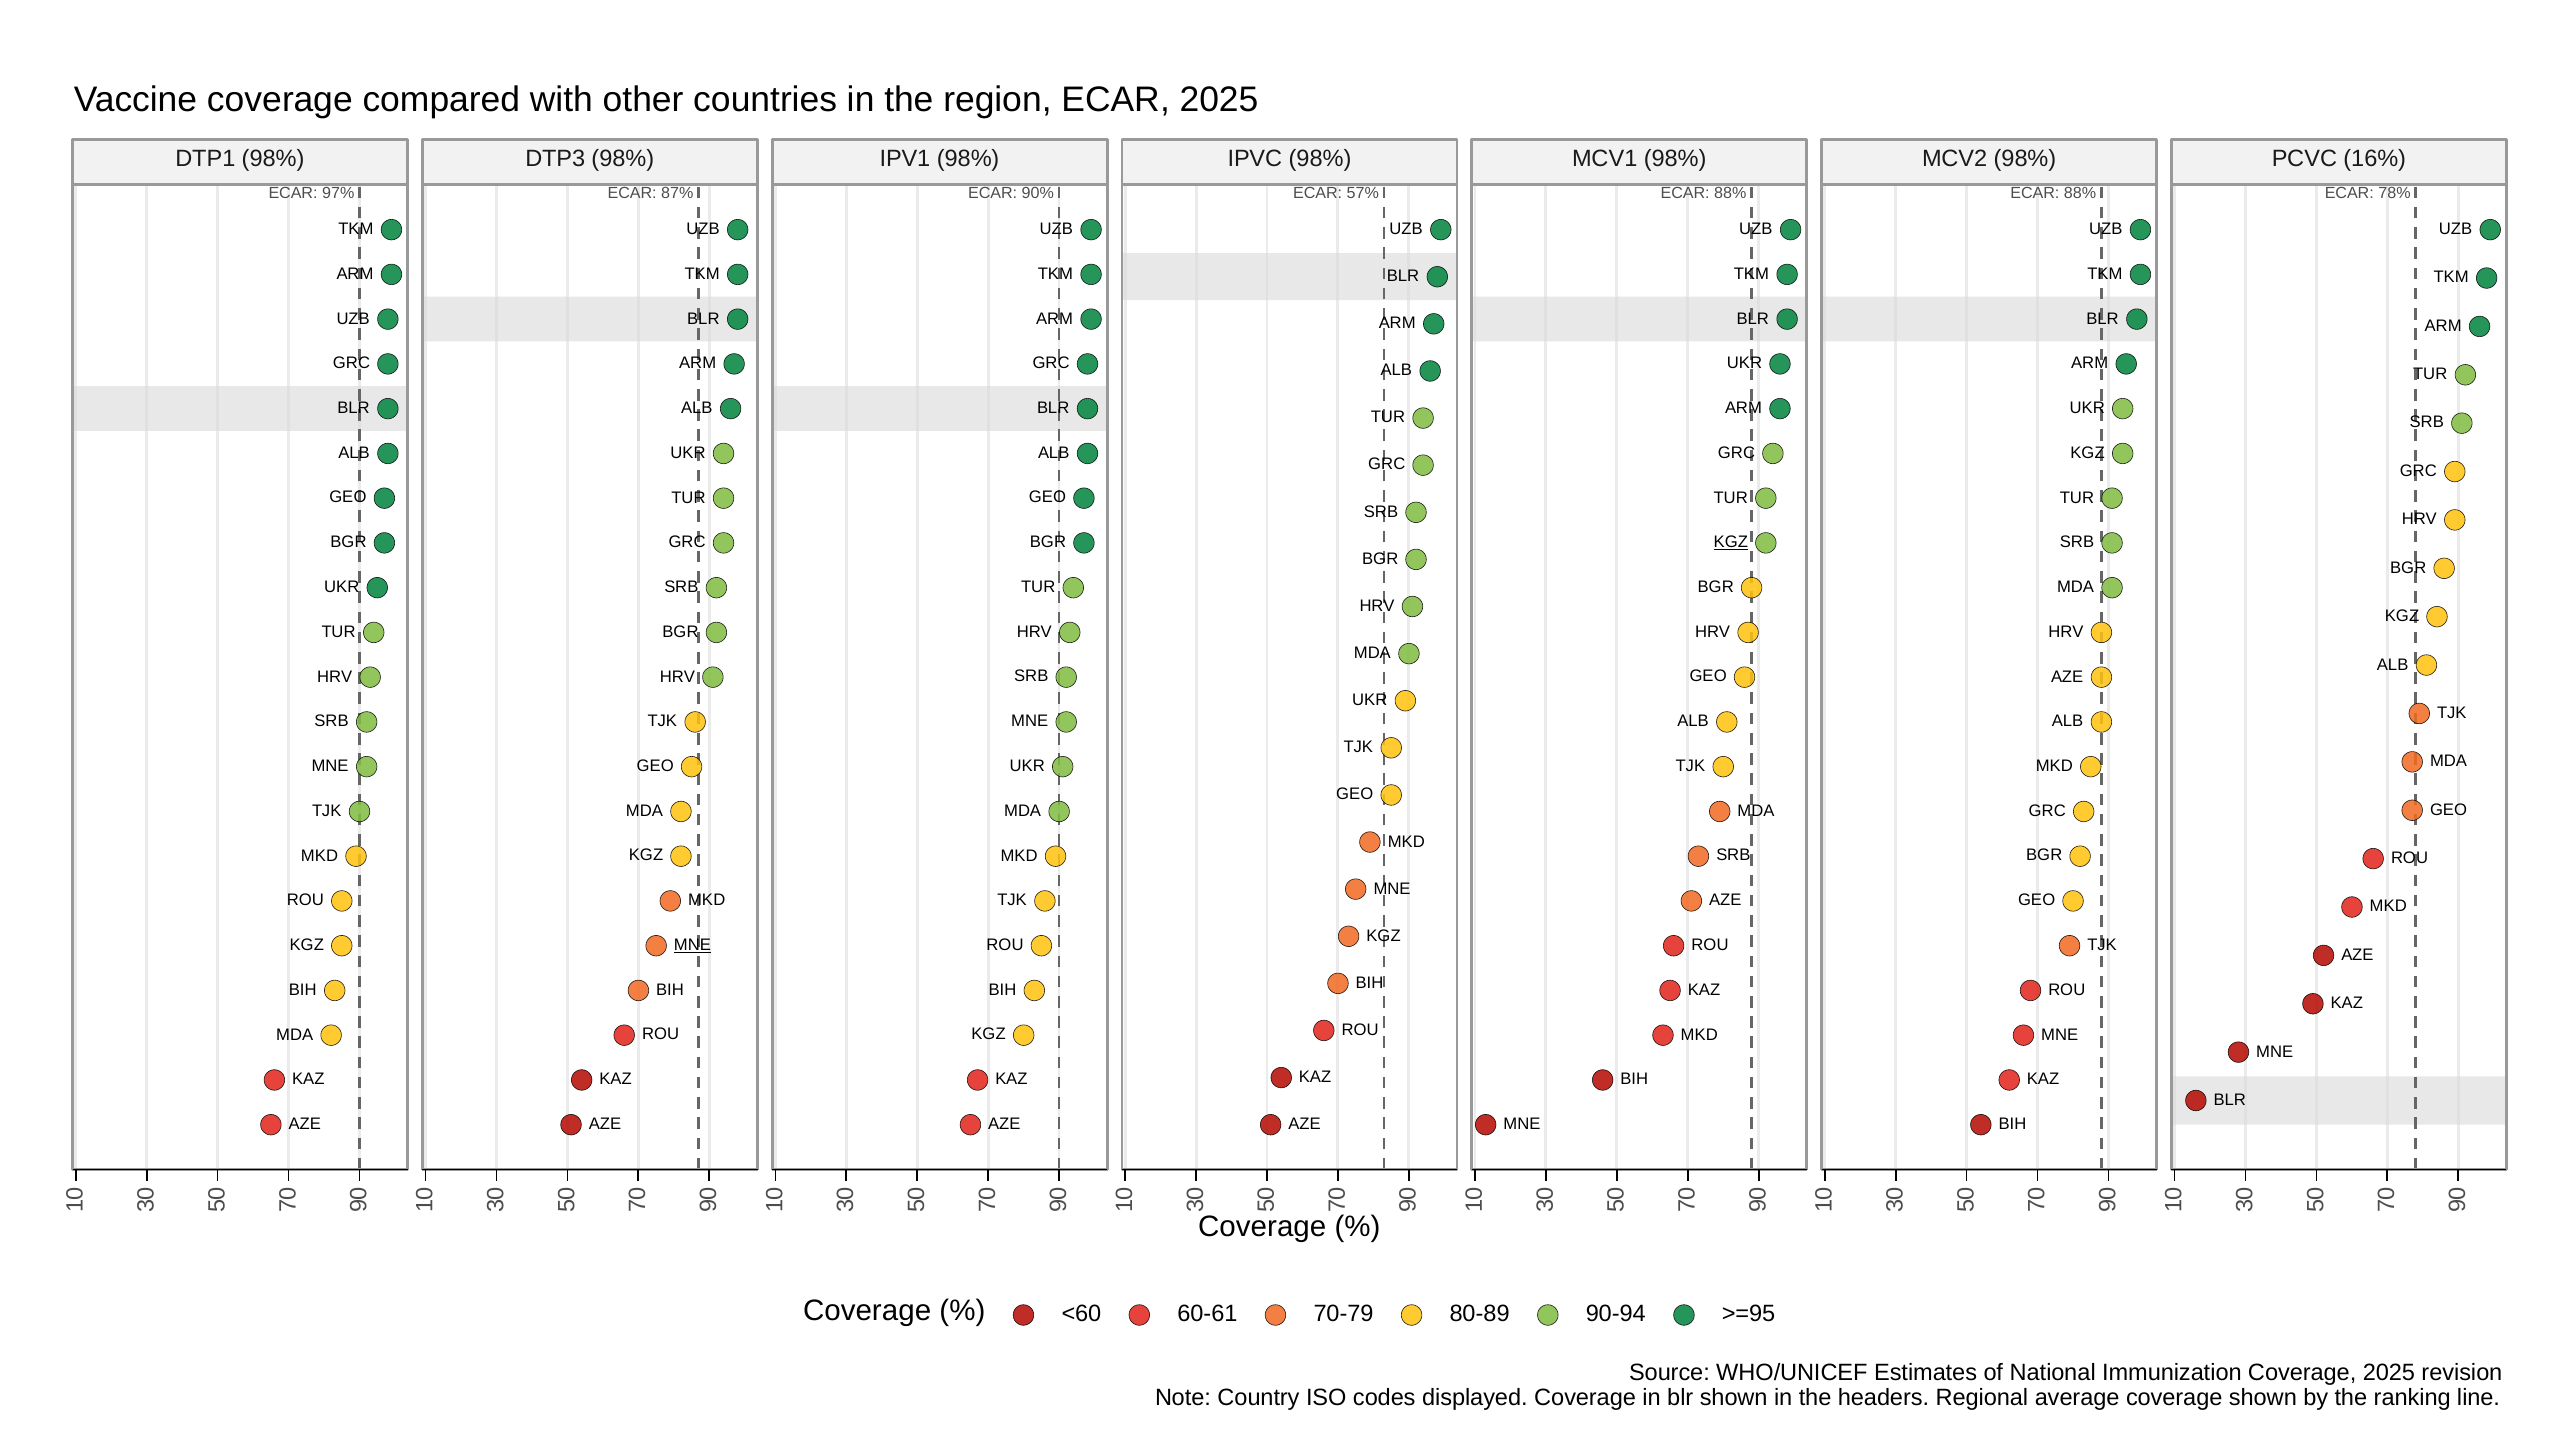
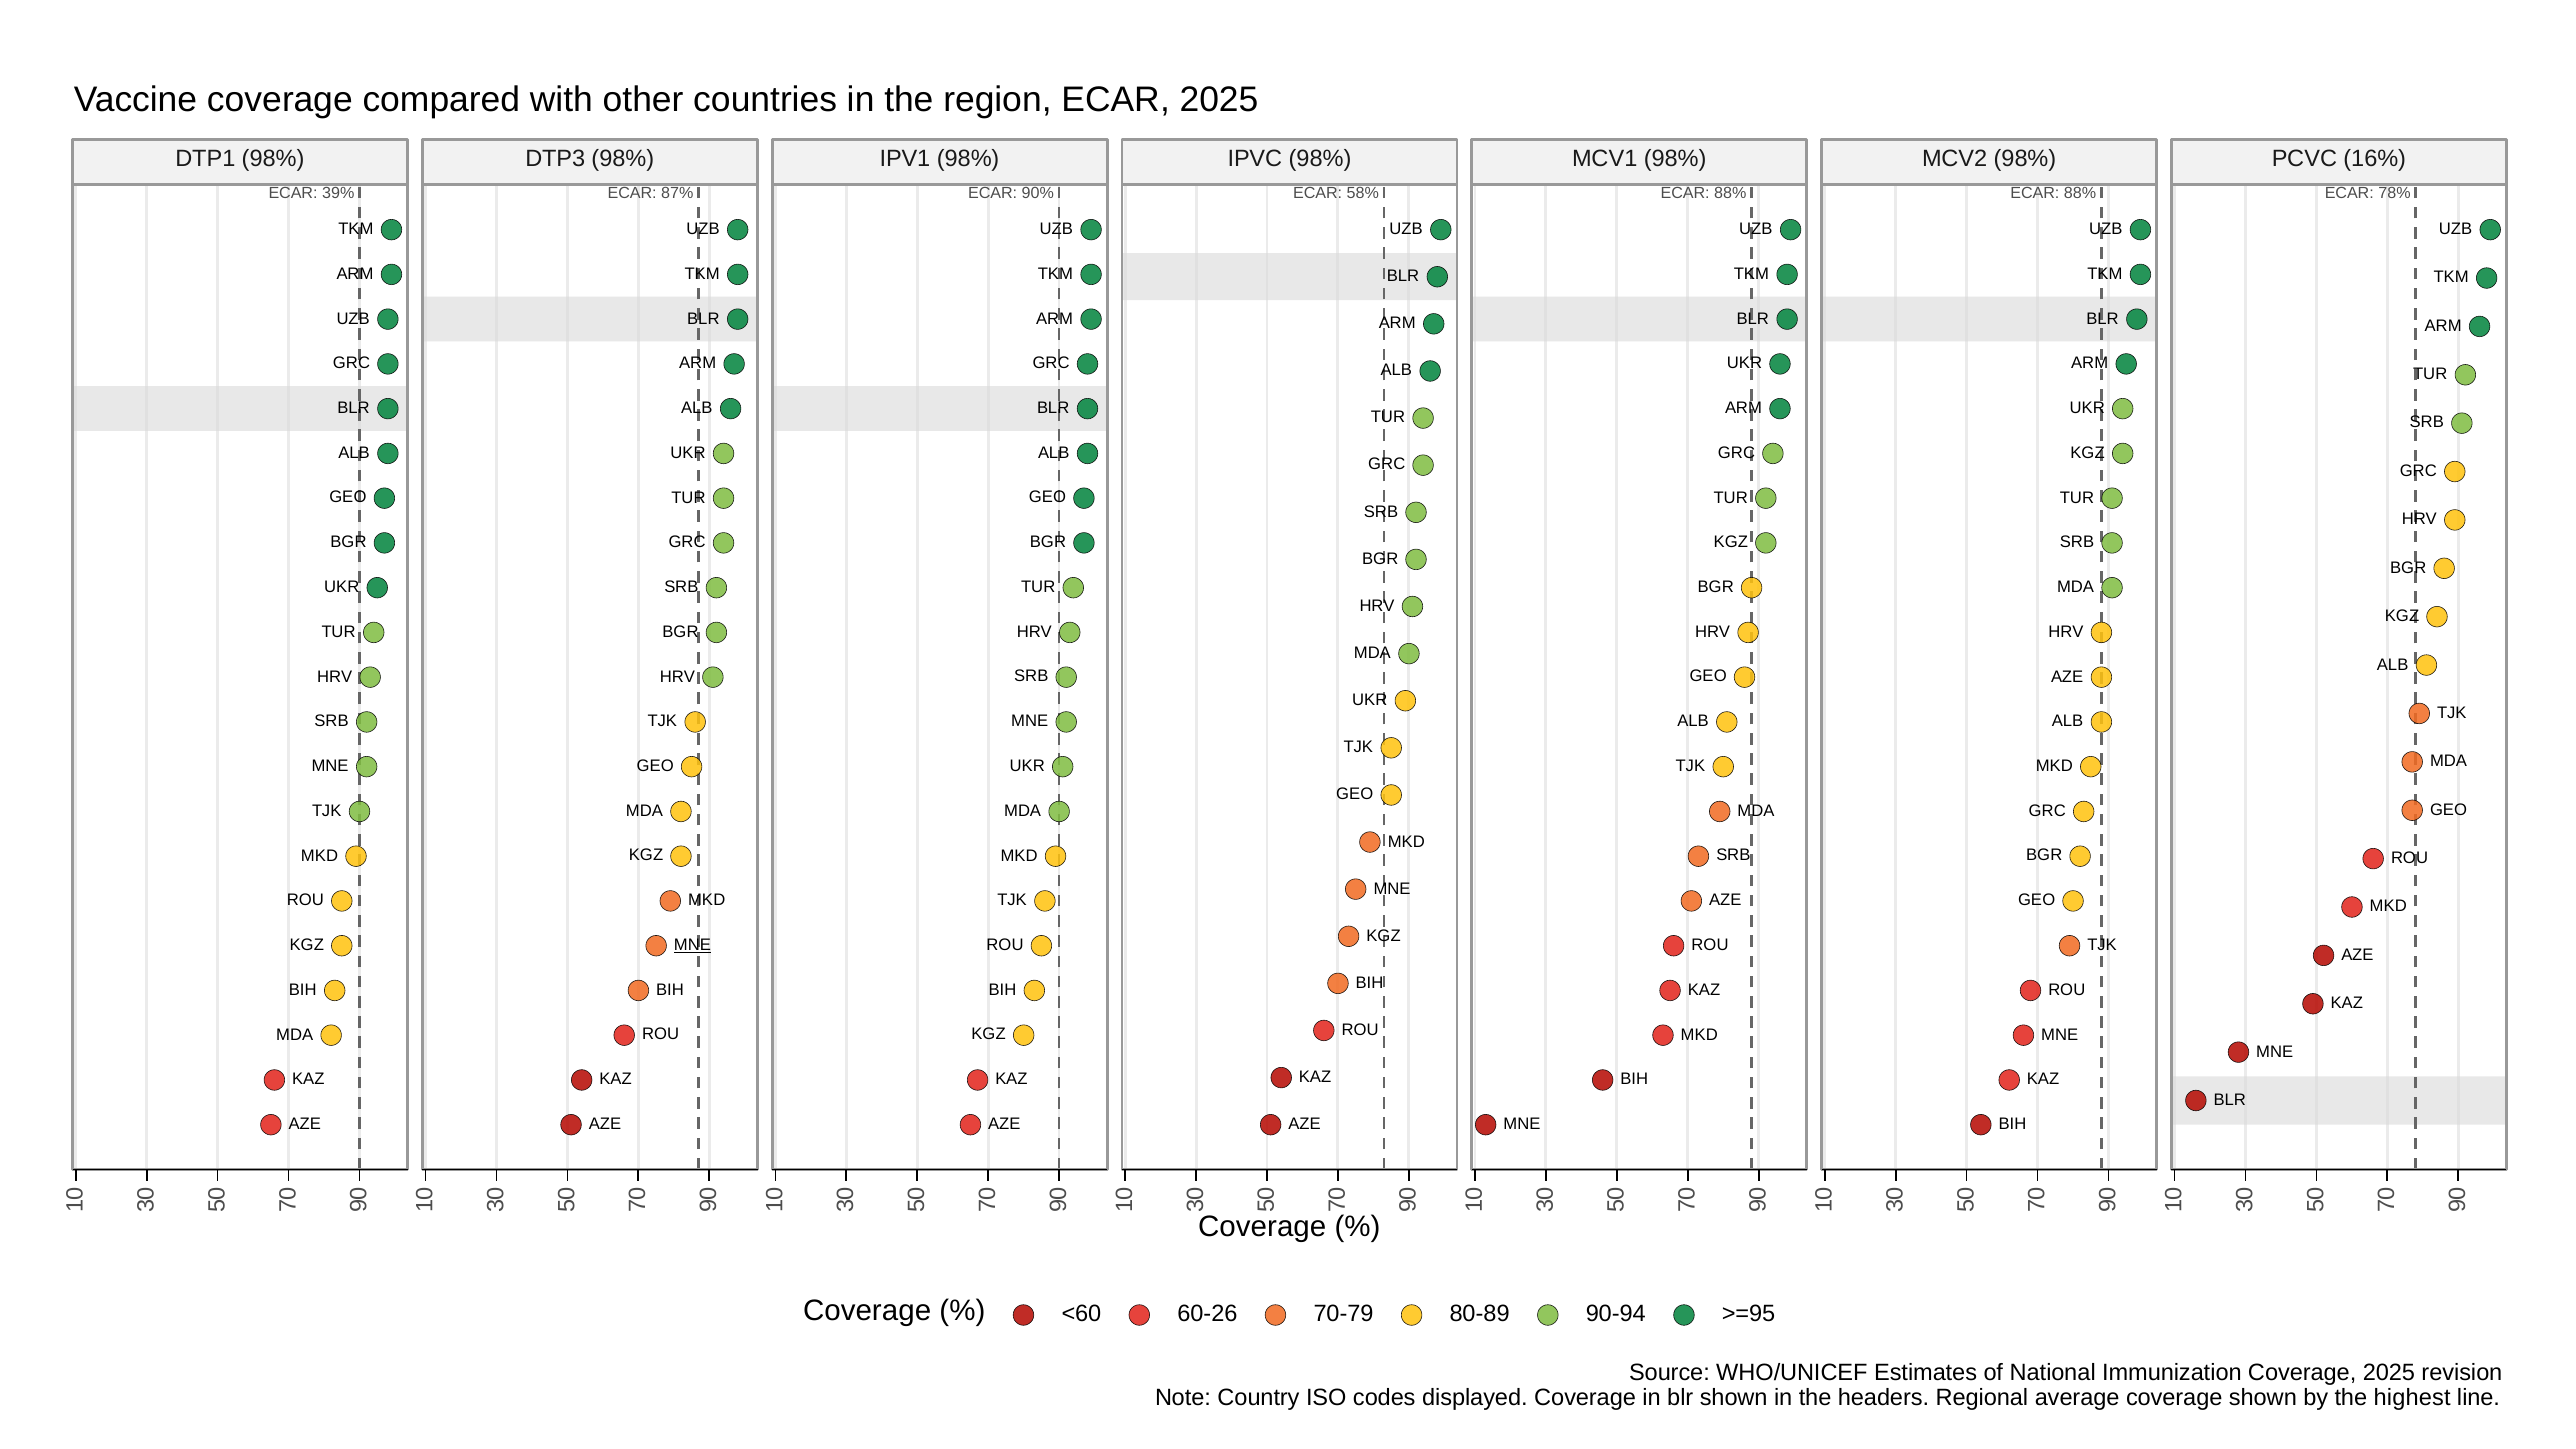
97%: 97% -> 39%
57%: 57% -> 58%
KGZ at (1731, 542) underline: present -> none
60-61: 60-61 -> 60-26
ranking: ranking -> highest
